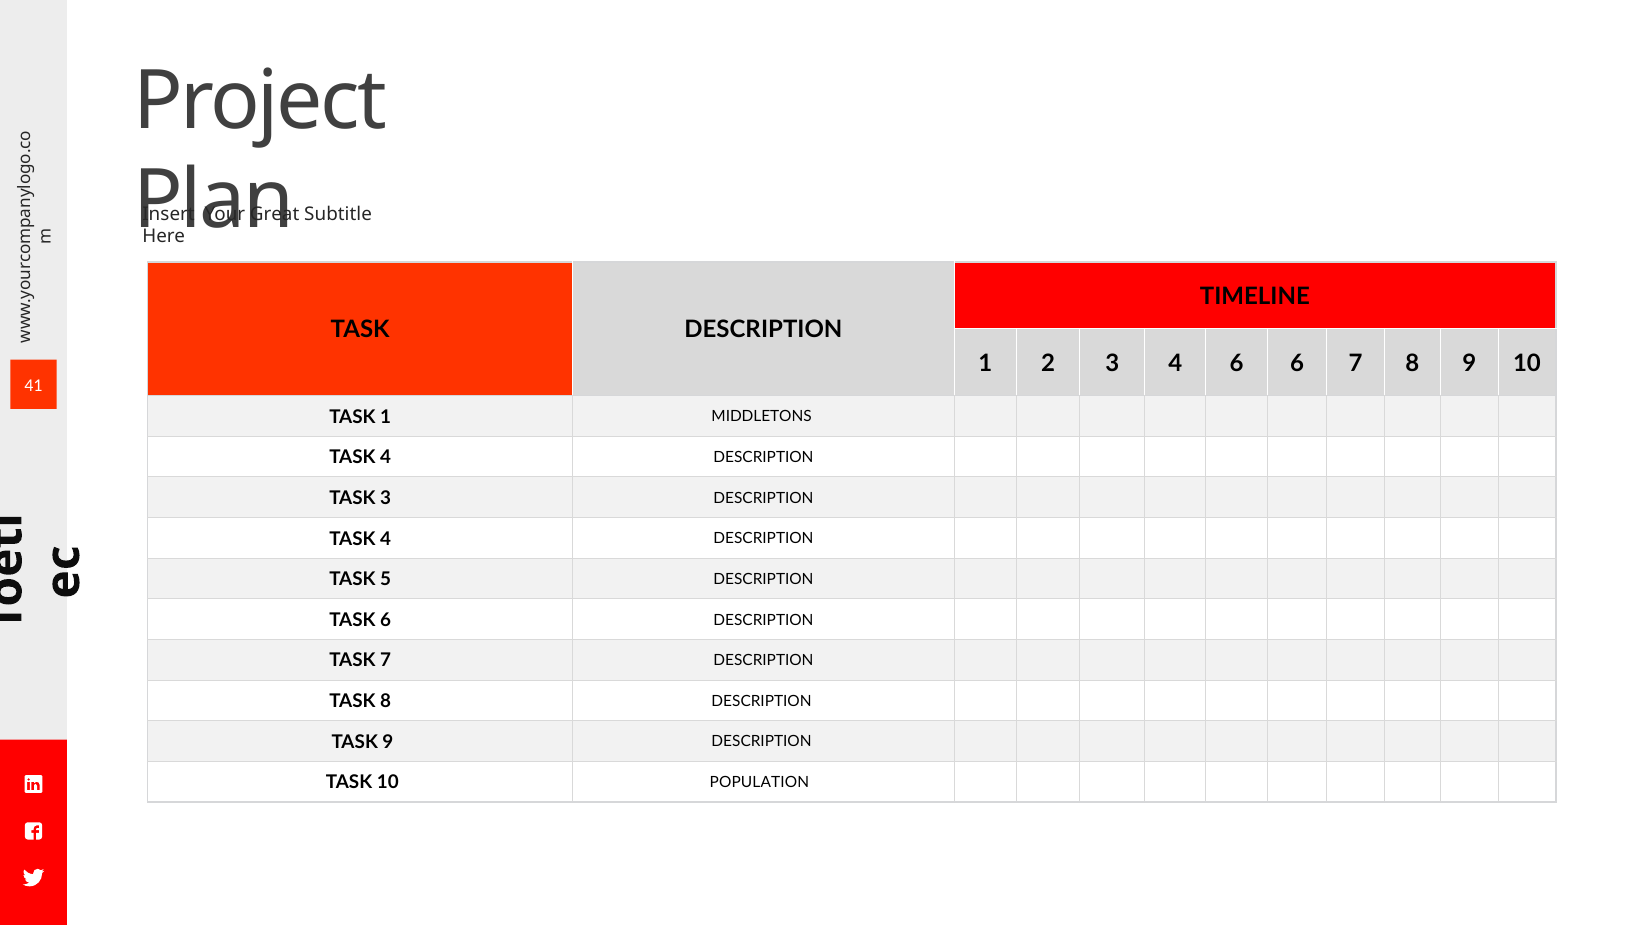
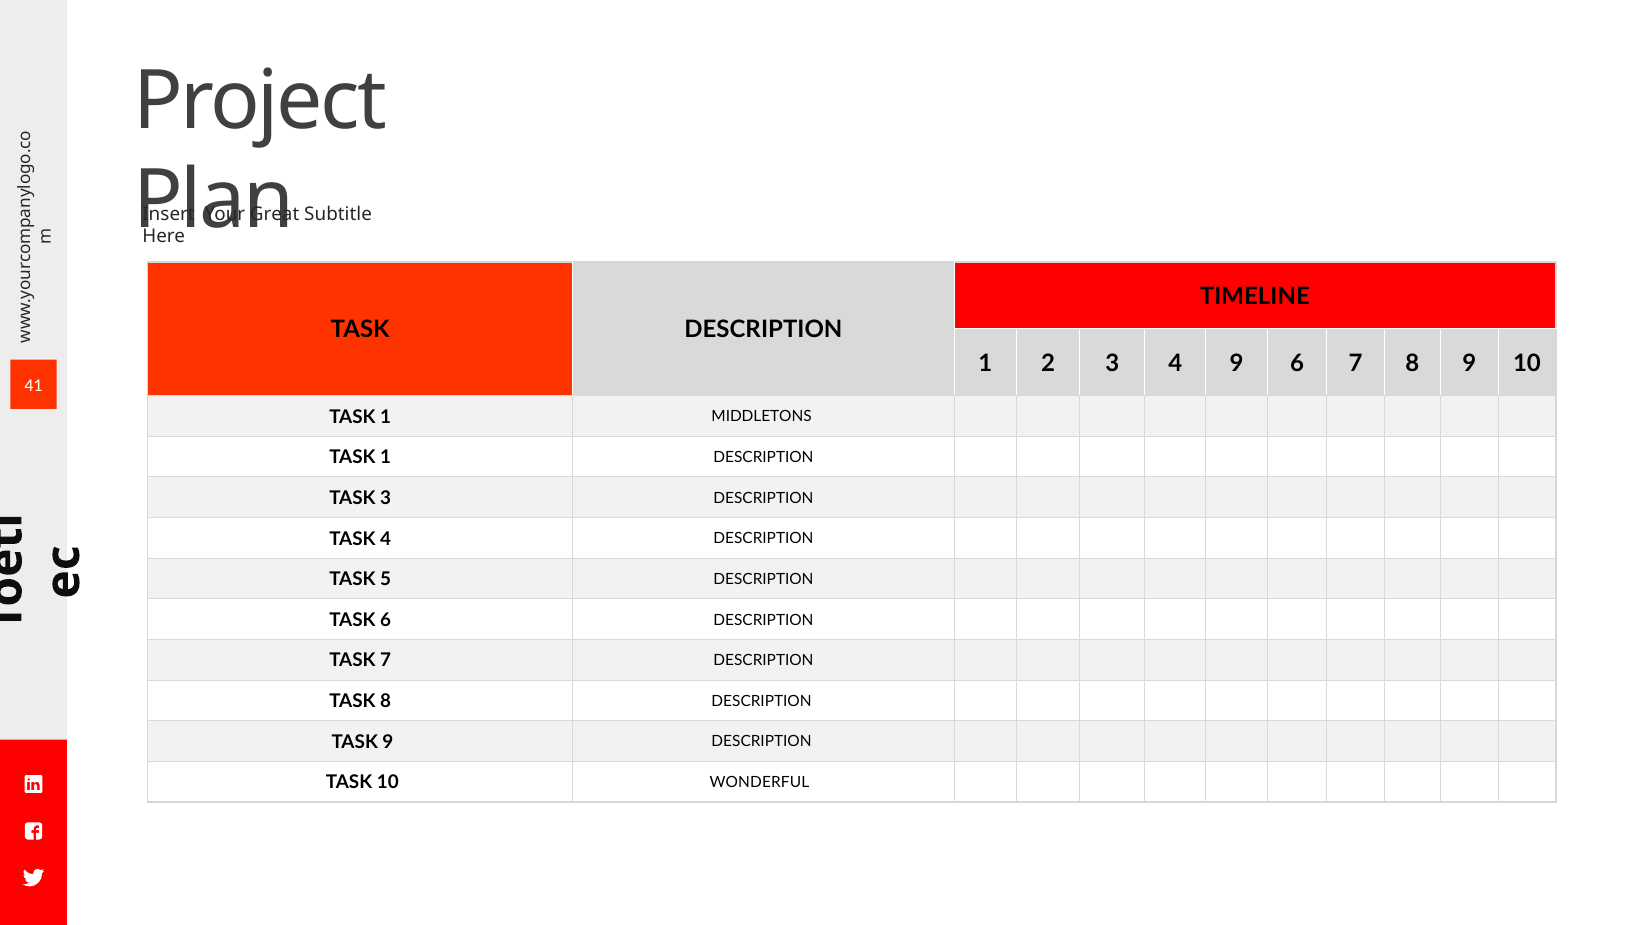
4 6: 6 -> 9
4 at (386, 458): 4 -> 1
POPULATION: POPULATION -> WONDERFUL
